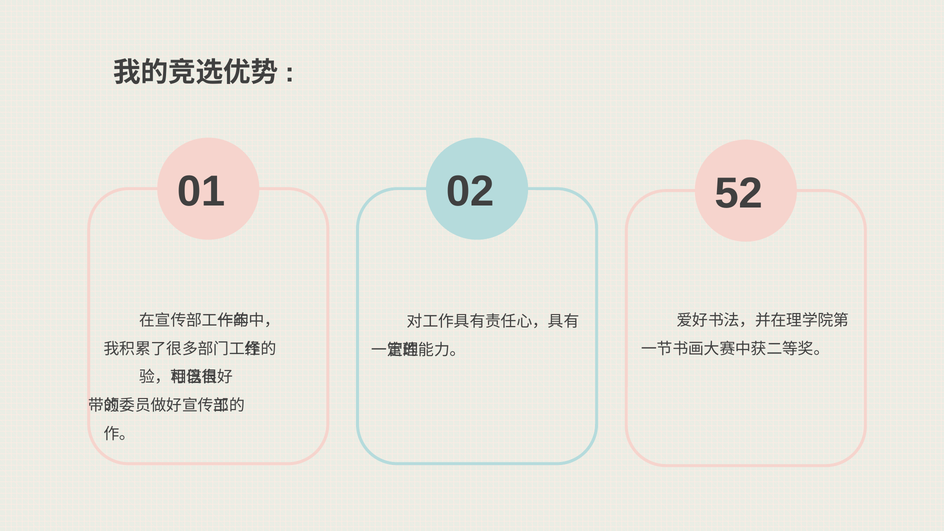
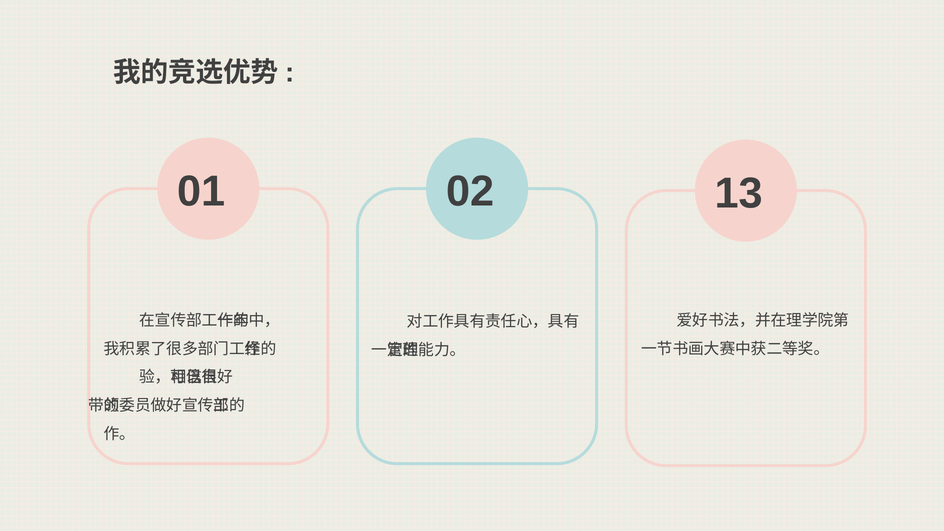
52: 52 -> 13
